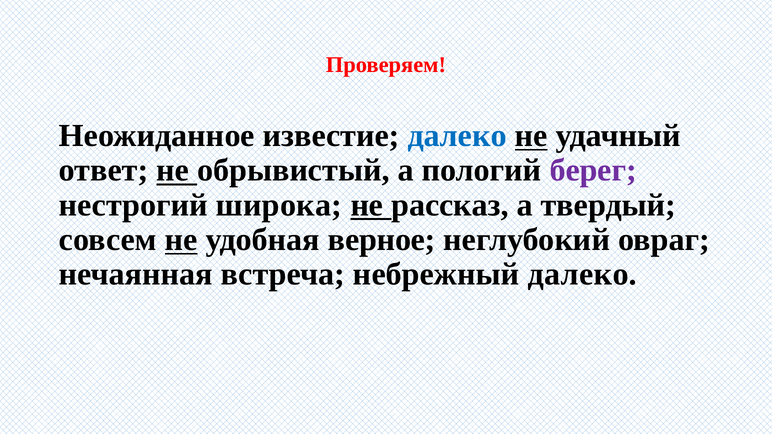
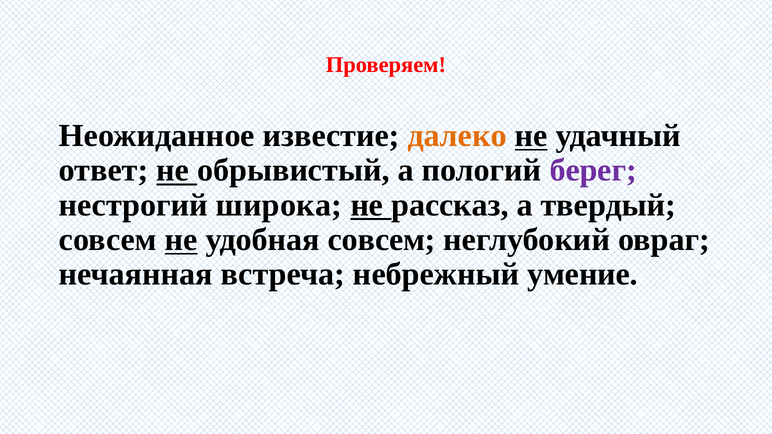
далеко at (457, 136) colour: blue -> orange
удобная верное: верное -> совсем
небрежный далеко: далеко -> умение
